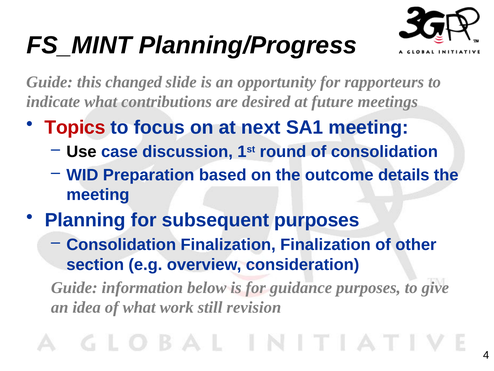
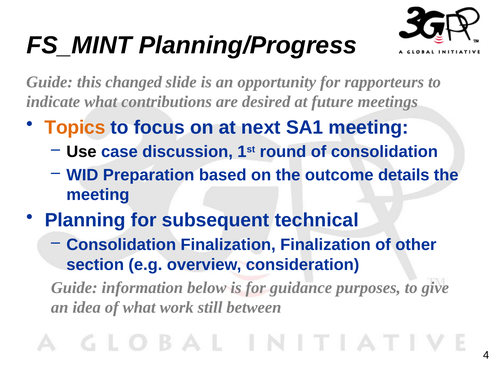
Topics colour: red -> orange
subsequent purposes: purposes -> technical
revision: revision -> between
